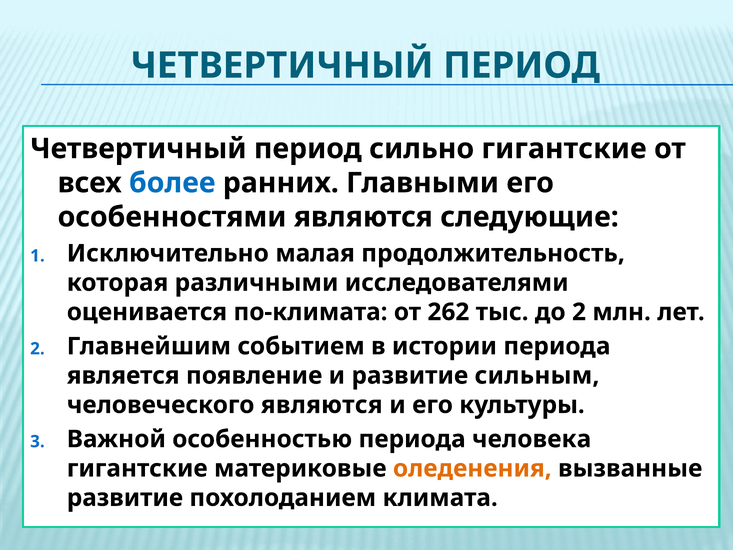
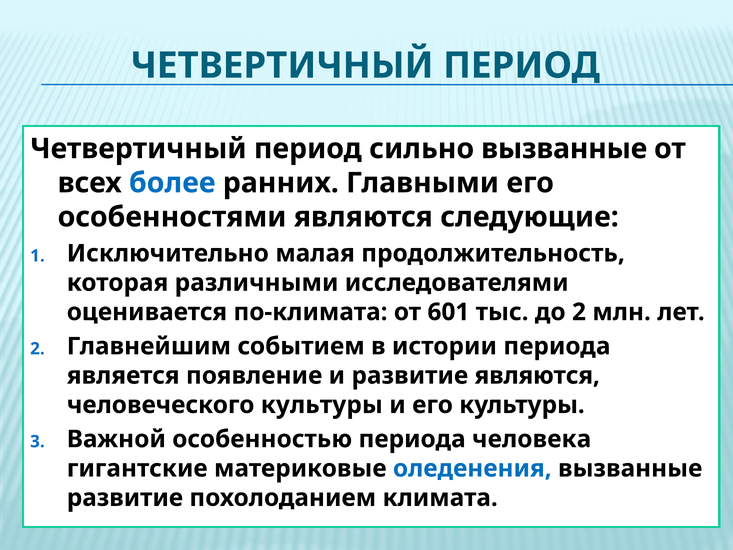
сильно гигантские: гигантские -> вызванные
262: 262 -> 601
развитие сильным: сильным -> являются
человеческого являются: являются -> культуры
оледенения colour: orange -> blue
